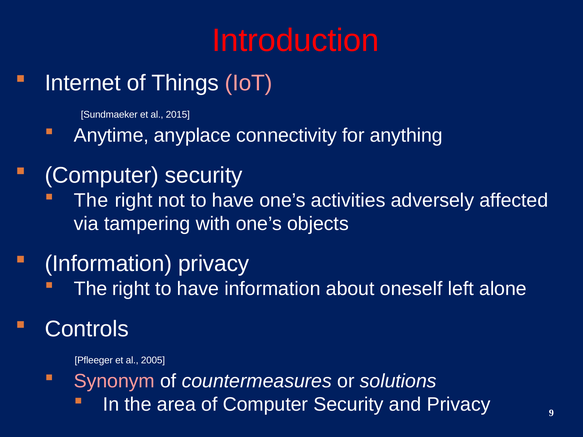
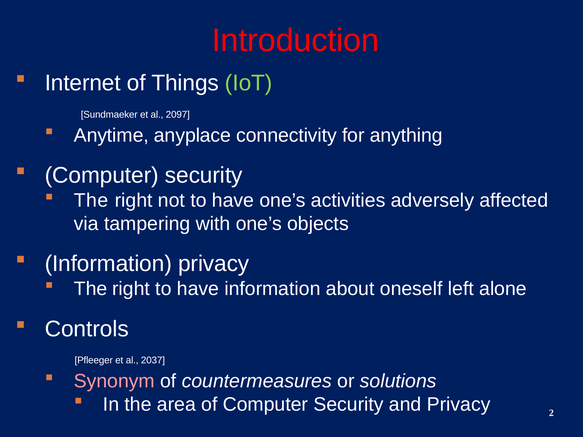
IoT colour: pink -> light green
2015: 2015 -> 2097
2005: 2005 -> 2037
9: 9 -> 2
